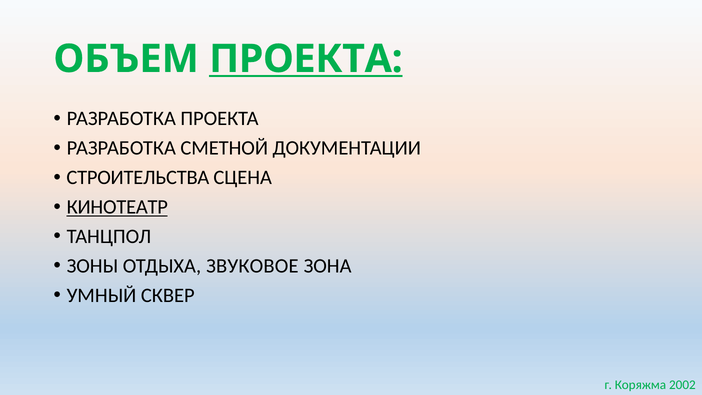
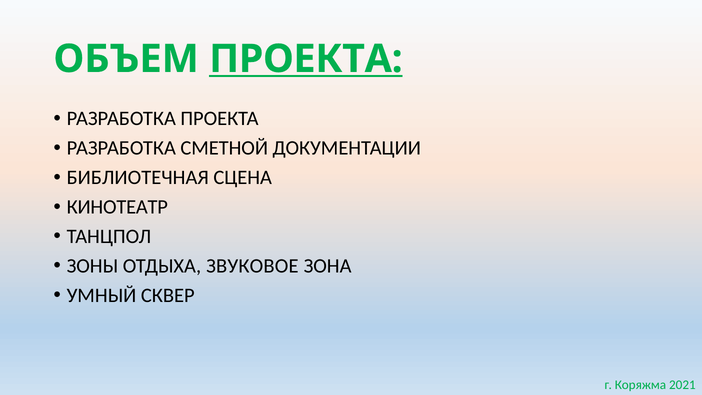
СТРОИТЕЛЬСТВА: СТРОИТЕЛЬСТВА -> БИБЛИОТЕЧНАЯ
КИНОТЕАТР underline: present -> none
2002: 2002 -> 2021
